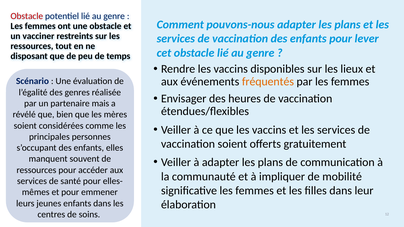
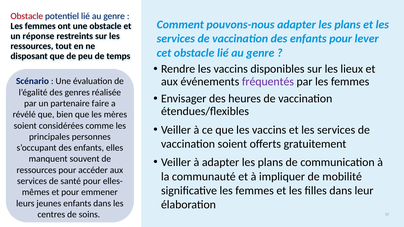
vacciner: vacciner -> réponse
fréquentés colour: orange -> purple
mais: mais -> faire
